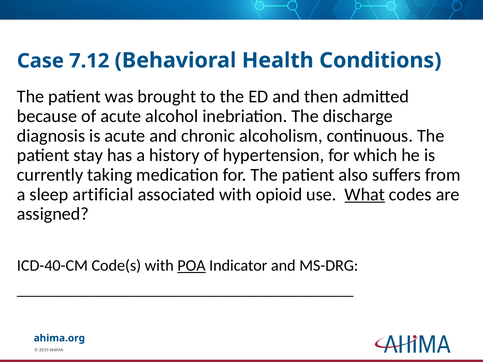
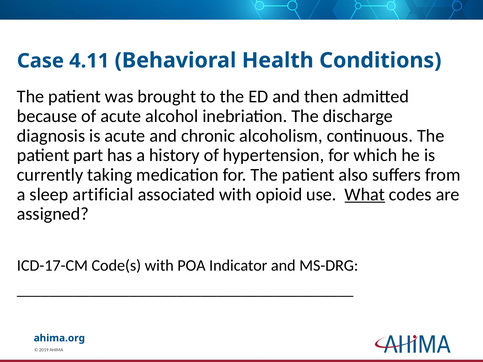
7.12: 7.12 -> 4.11
stay: stay -> part
ICD-40-CM: ICD-40-CM -> ICD-17-CM
POA underline: present -> none
